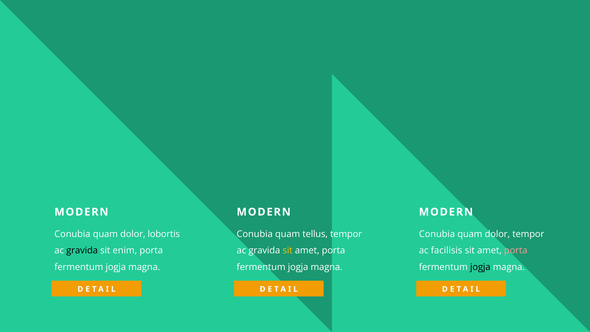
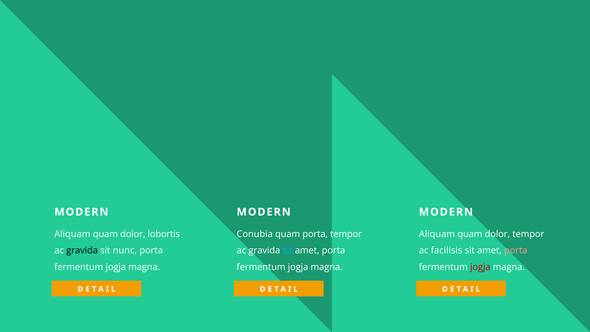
Conubia at (72, 234): Conubia -> Aliquam
quam tellus: tellus -> porta
Conubia at (437, 234): Conubia -> Aliquam
enim: enim -> nunc
sit at (288, 250) colour: yellow -> light blue
jogja at (480, 267) colour: black -> red
